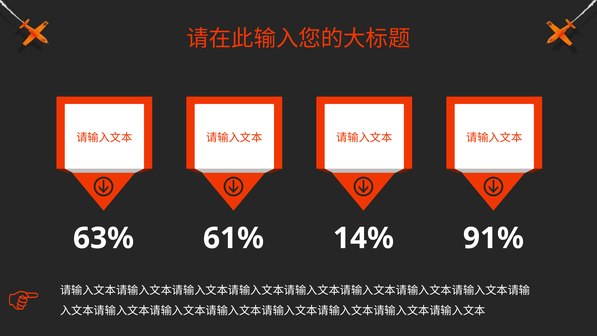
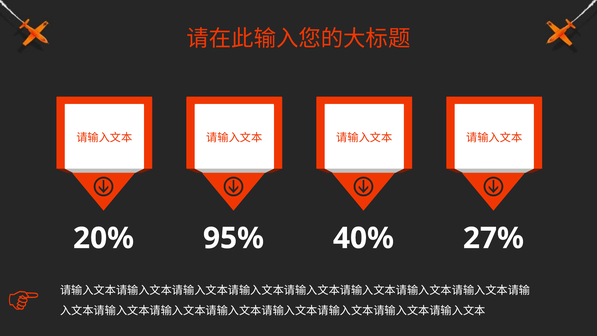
63%: 63% -> 20%
61%: 61% -> 95%
14%: 14% -> 40%
91%: 91% -> 27%
